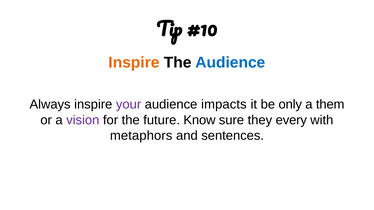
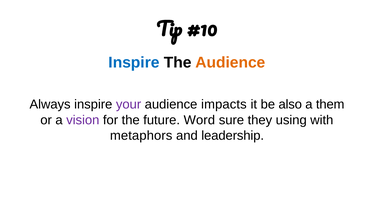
Inspire at (134, 63) colour: orange -> blue
Audience at (230, 63) colour: blue -> orange
only: only -> also
Know: Know -> Word
every: every -> using
sentences: sentences -> leadership
